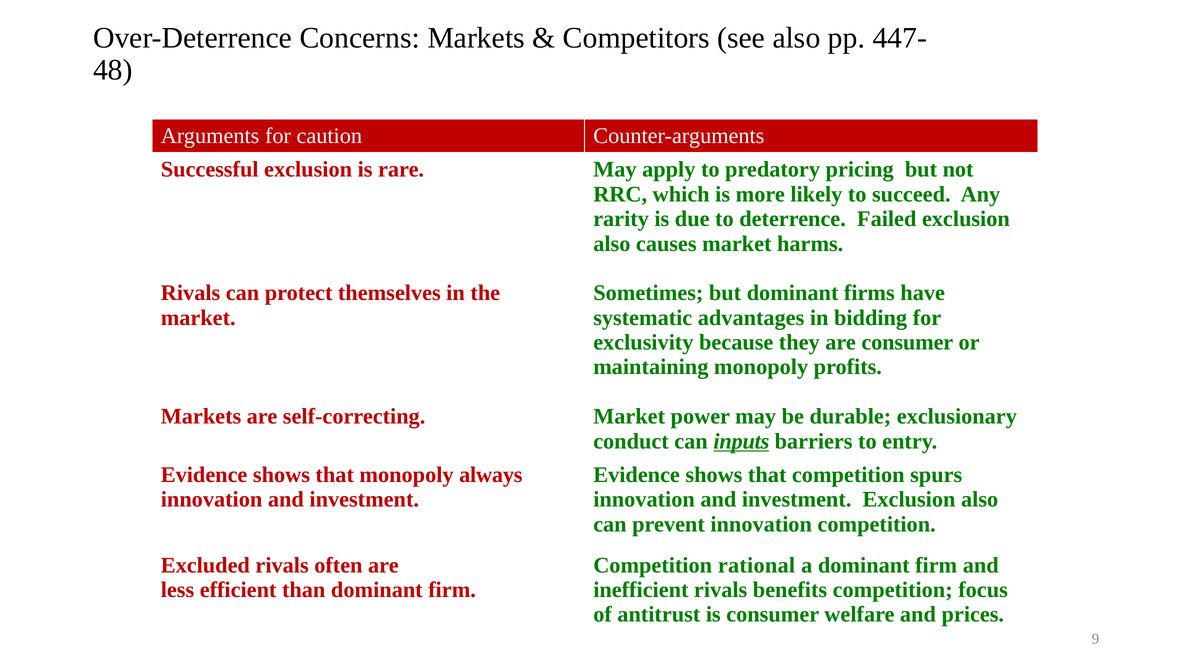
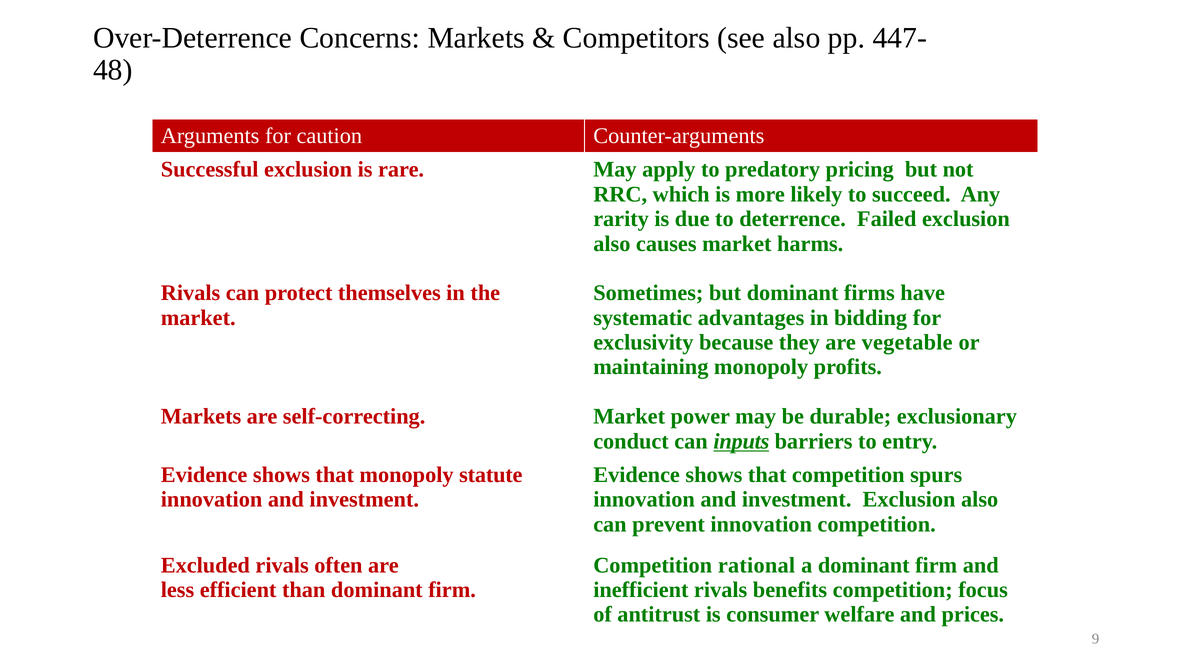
are consumer: consumer -> vegetable
always: always -> statute
